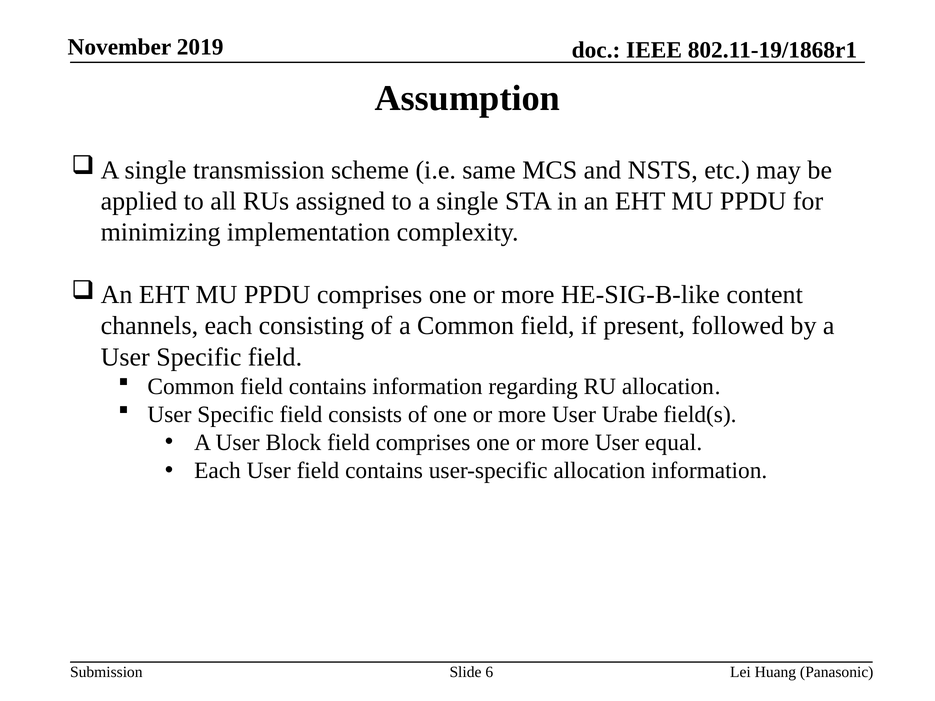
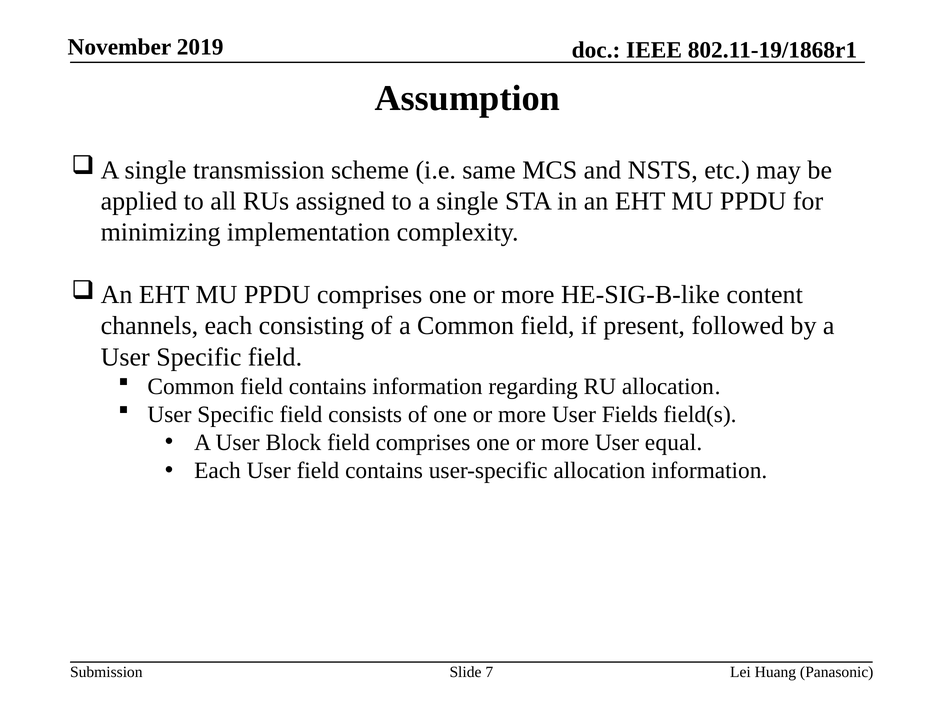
Urabe: Urabe -> Fields
6: 6 -> 7
